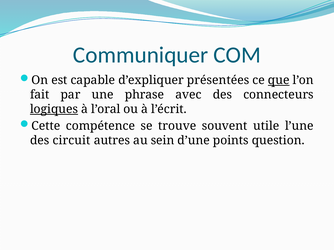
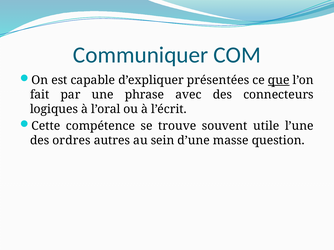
logiques underline: present -> none
circuit: circuit -> ordres
points: points -> masse
